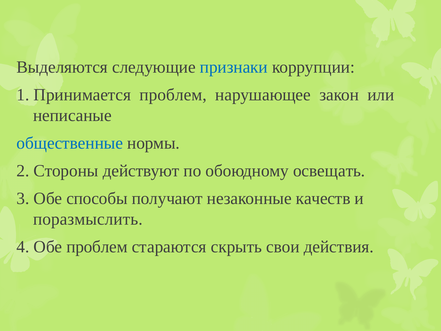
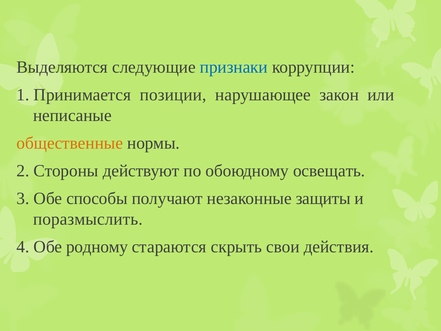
Принимается проблем: проблем -> позиции
общественные colour: blue -> orange
качеств: качеств -> защиты
Обе проблем: проблем -> родному
